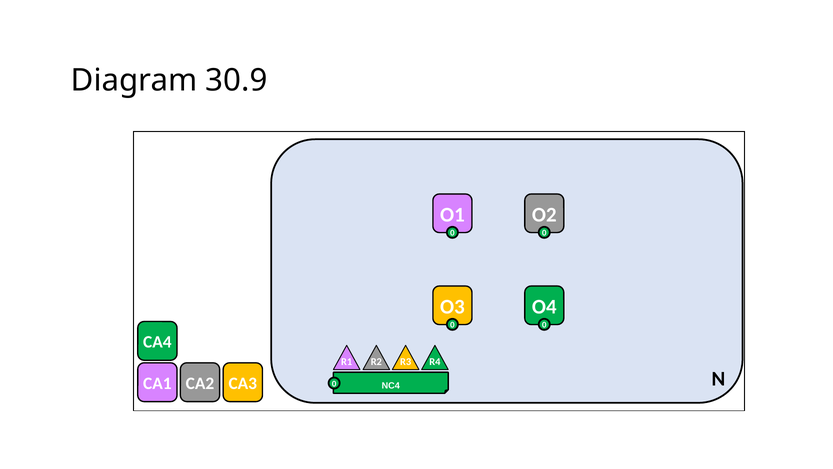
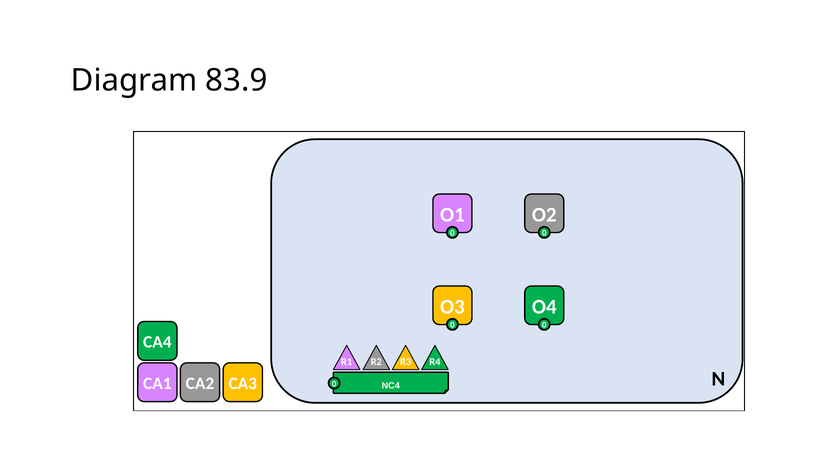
30.9: 30.9 -> 83.9
